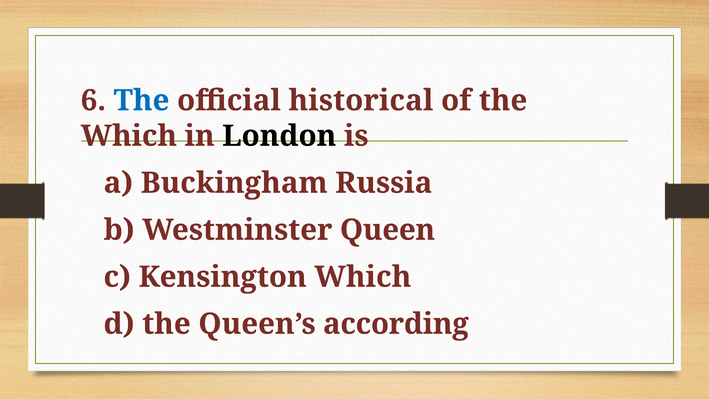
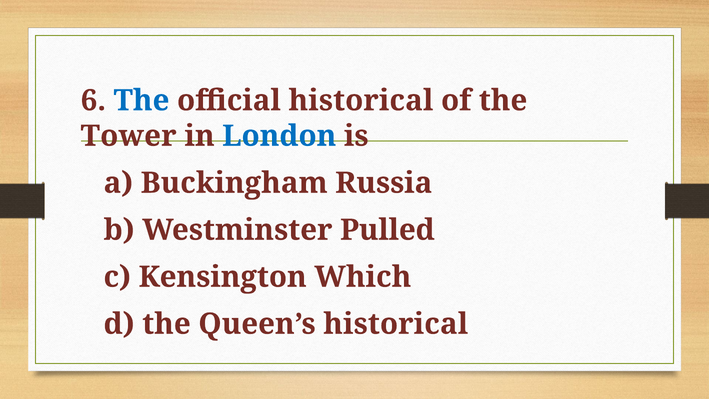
Which at (129, 136): Which -> Tower
London colour: black -> blue
Queen: Queen -> Pulled
Queen’s according: according -> historical
